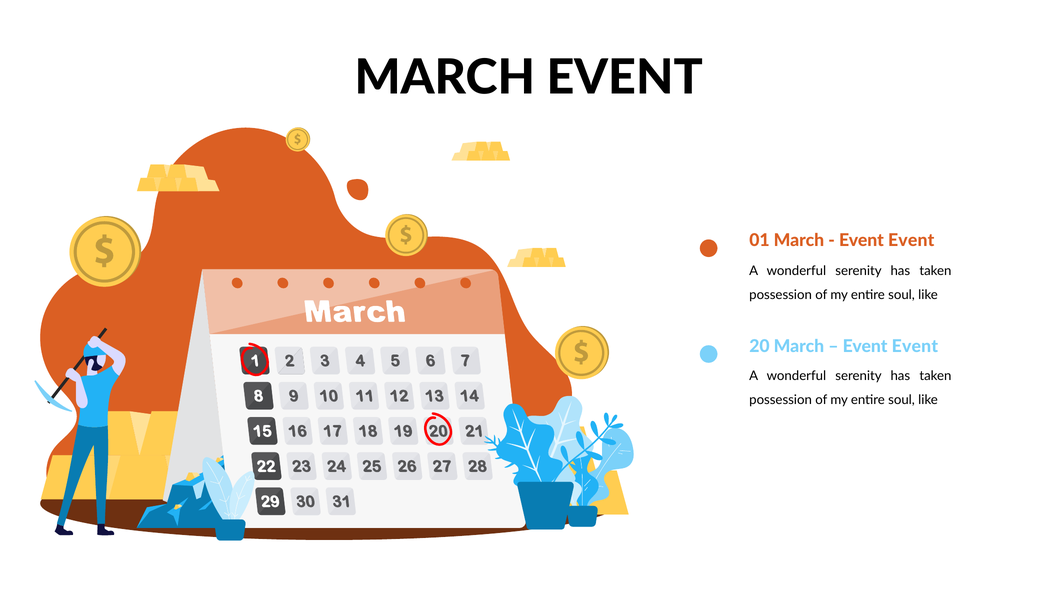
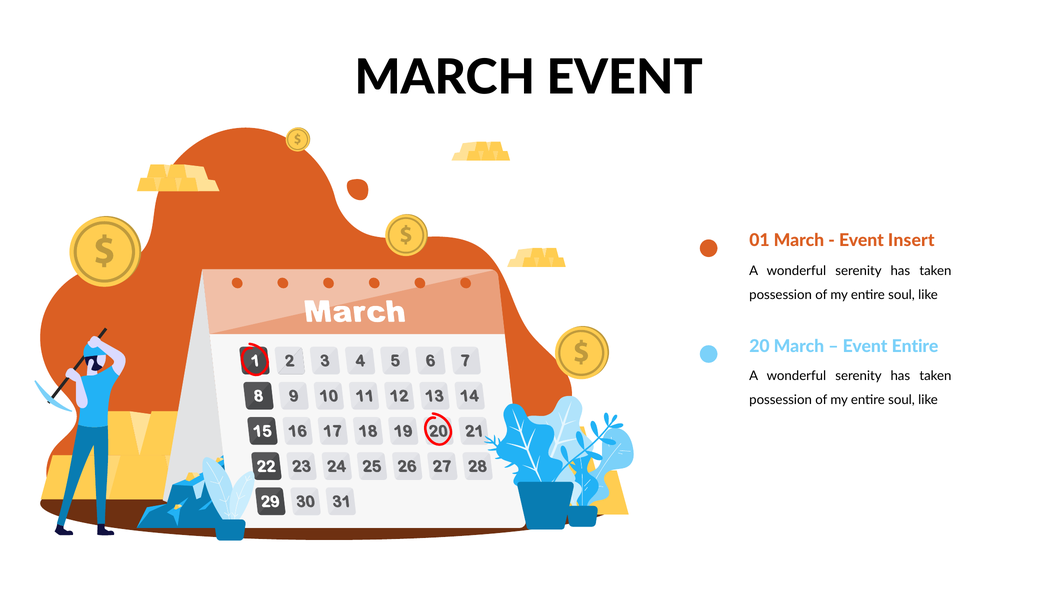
Event at (911, 240): Event -> Insert
Event at (915, 346): Event -> Entire
